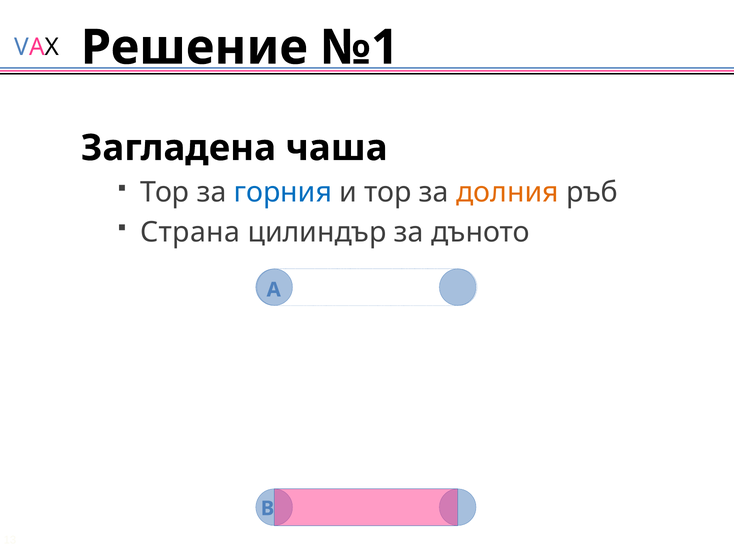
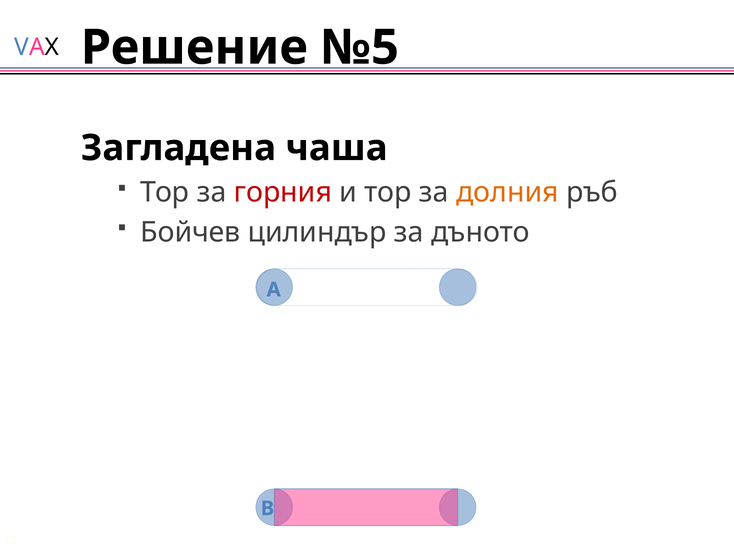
№1: №1 -> №5
горния colour: blue -> red
Страна: Страна -> Бойчев
